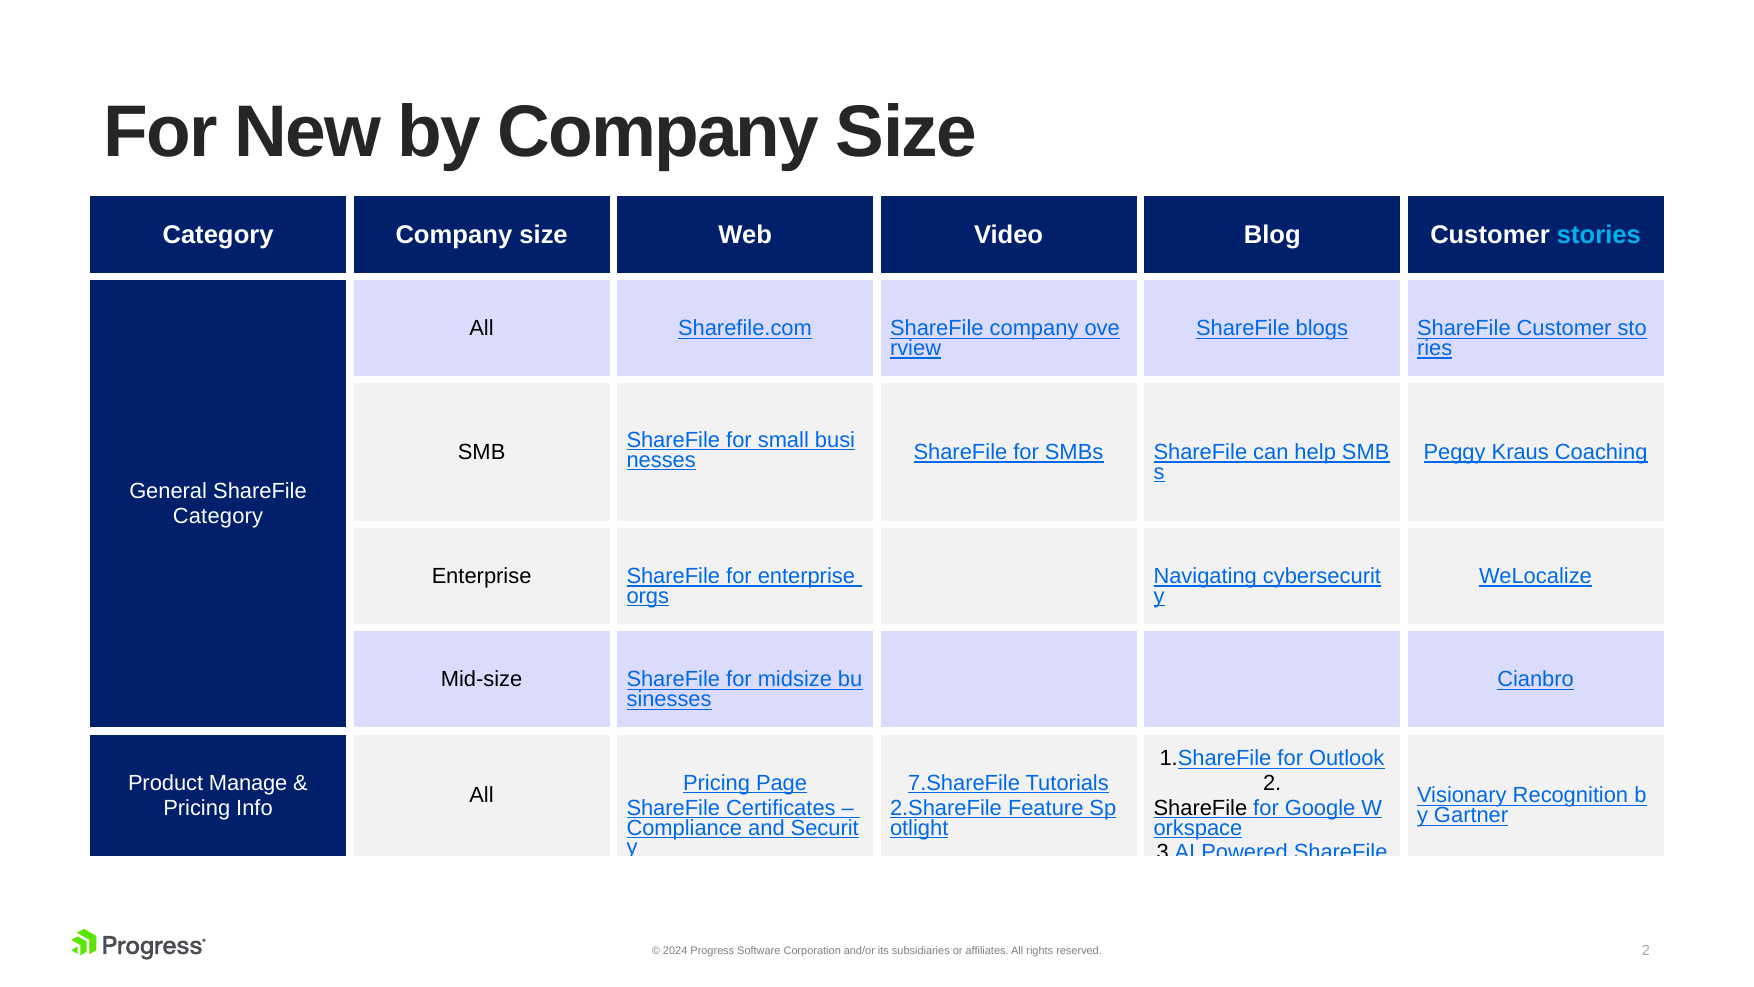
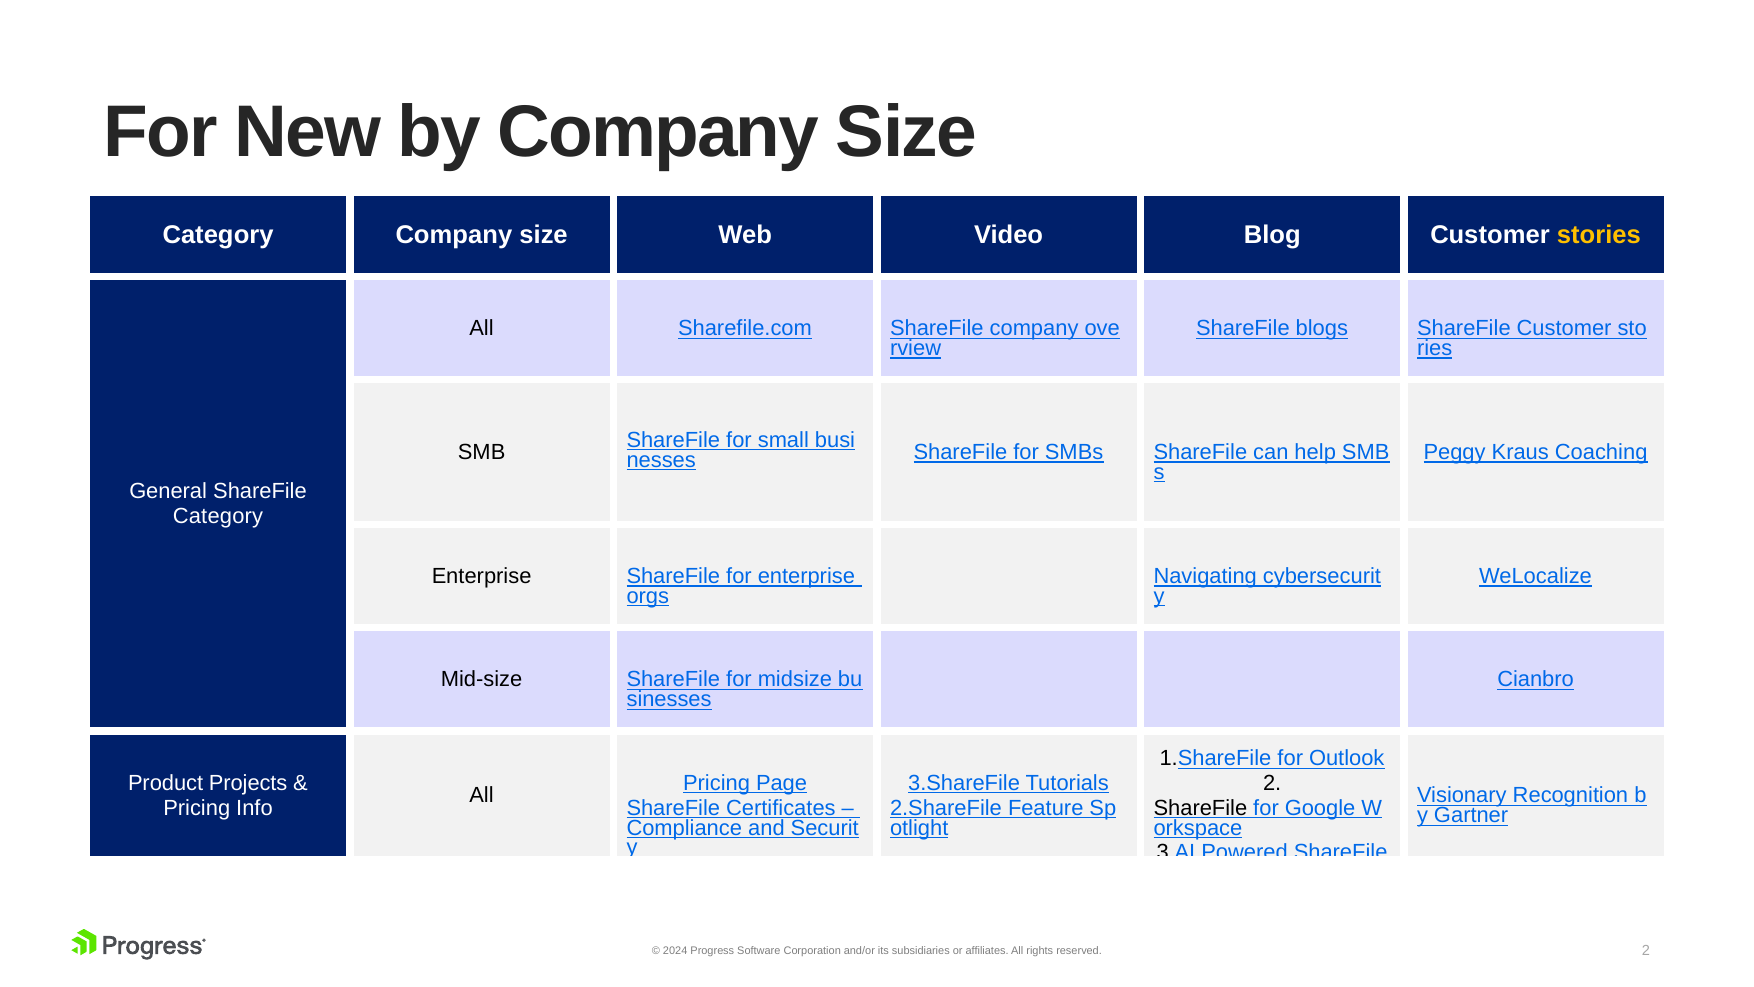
stories colour: light blue -> yellow
Manage: Manage -> Projects
7.ShareFile: 7.ShareFile -> 3.ShareFile
